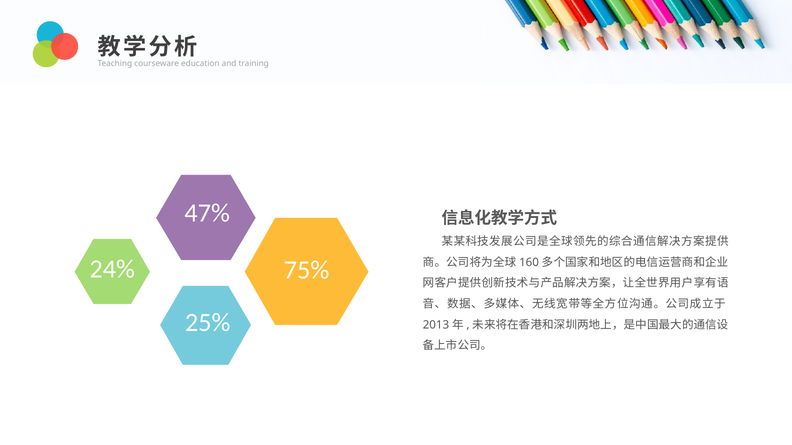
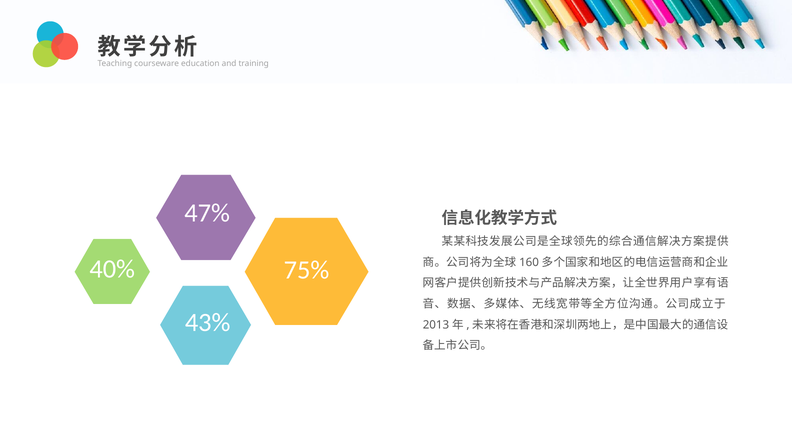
24%: 24% -> 40%
25%: 25% -> 43%
